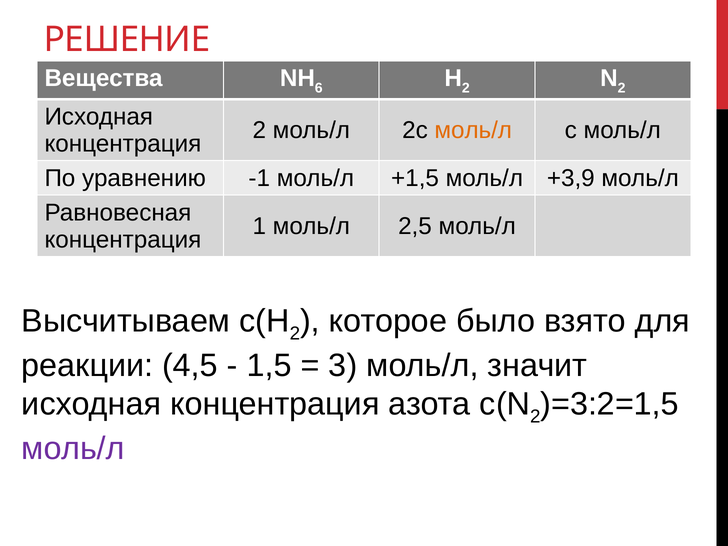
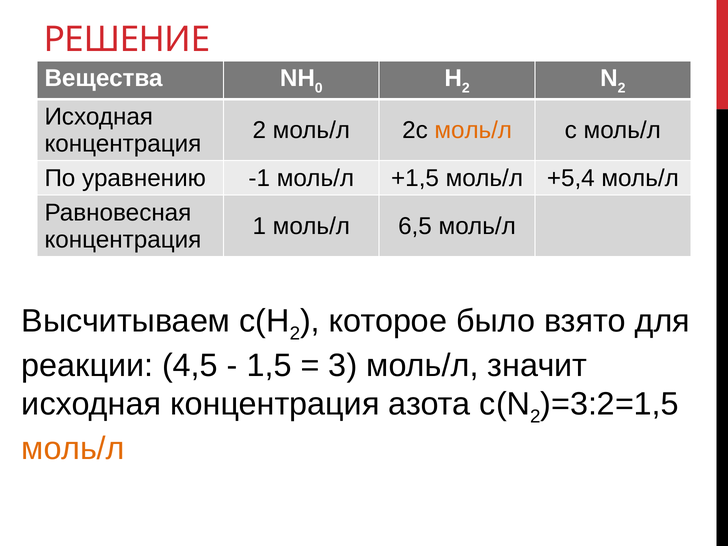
6: 6 -> 0
+3,9: +3,9 -> +5,4
2,5: 2,5 -> 6,5
моль/л at (73, 448) colour: purple -> orange
